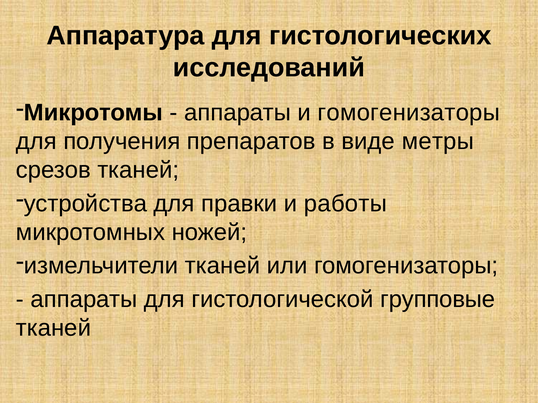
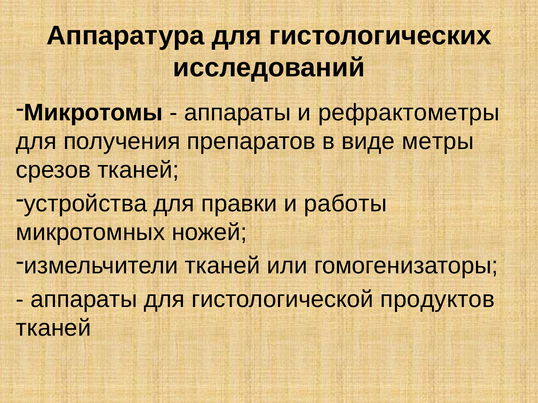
и гомогенизаторы: гомогенизаторы -> рефрактометры
групповые: групповые -> продуктов
